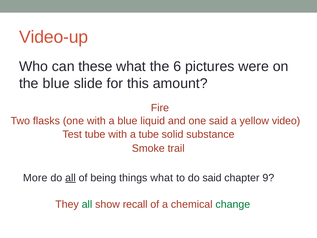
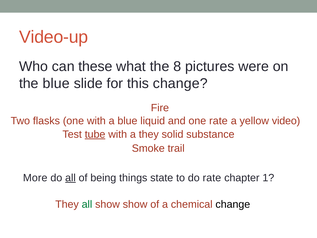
6: 6 -> 8
this amount: amount -> change
one said: said -> rate
tube at (95, 134) underline: none -> present
a tube: tube -> they
things what: what -> state
do said: said -> rate
9: 9 -> 1
show recall: recall -> show
change at (233, 204) colour: green -> black
